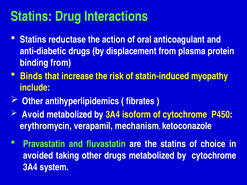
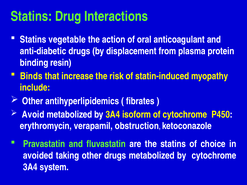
reductase: reductase -> vegetable
binding from: from -> resin
mechanism: mechanism -> obstruction
